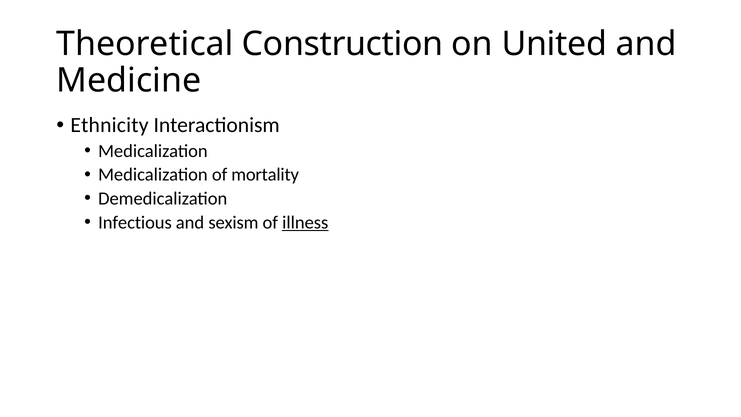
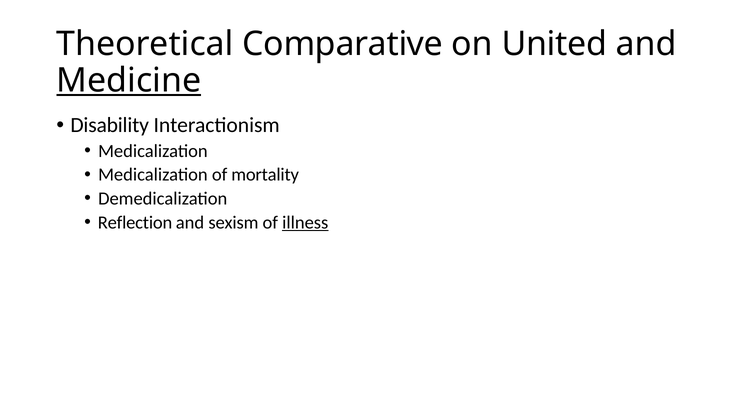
Construction: Construction -> Comparative
Medicine underline: none -> present
Ethnicity: Ethnicity -> Disability
Infectious: Infectious -> Reflection
